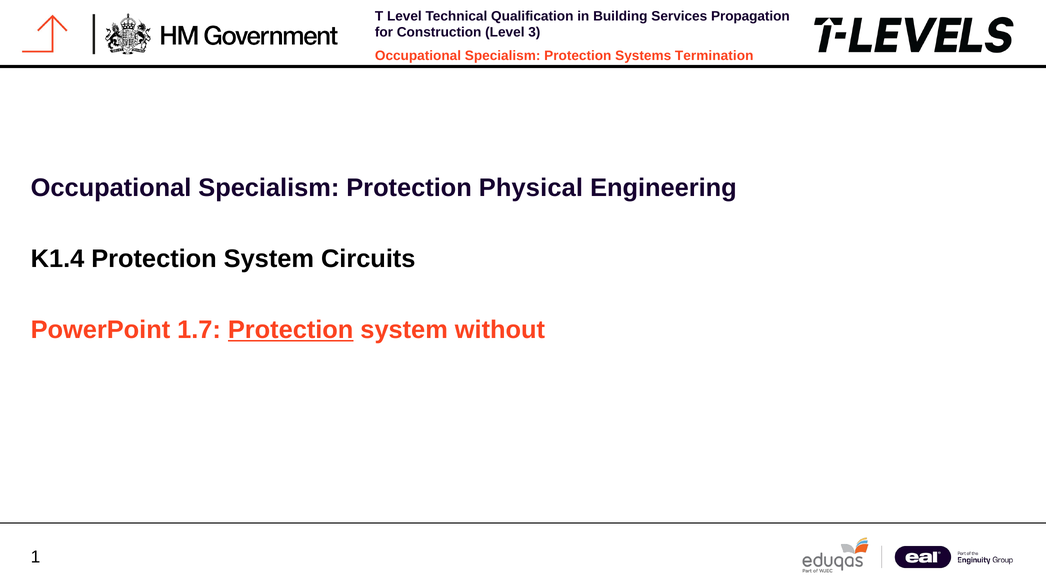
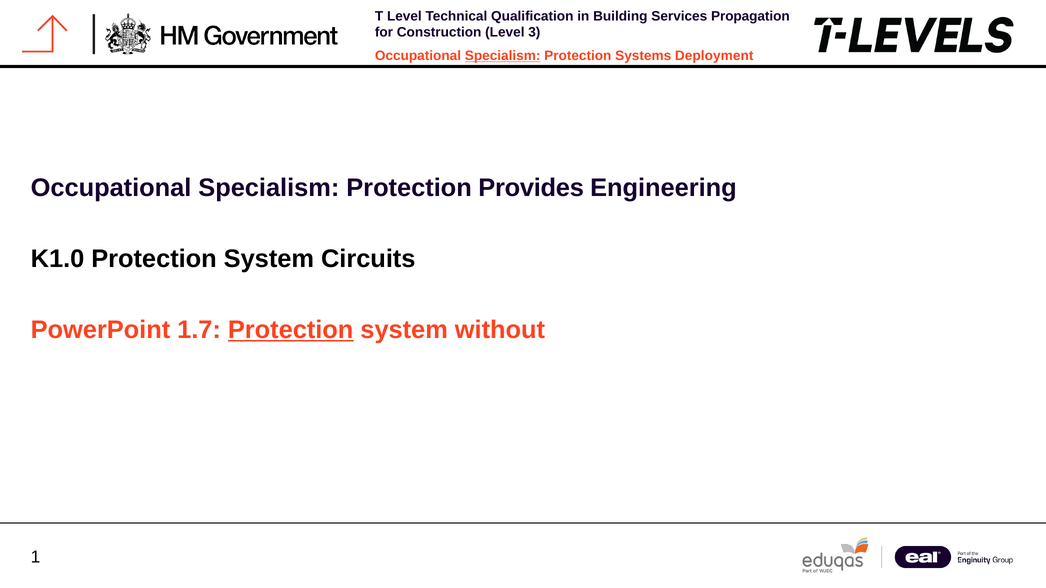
Specialism at (503, 56) underline: none -> present
Termination: Termination -> Deployment
Physical: Physical -> Provides
K1.4: K1.4 -> K1.0
